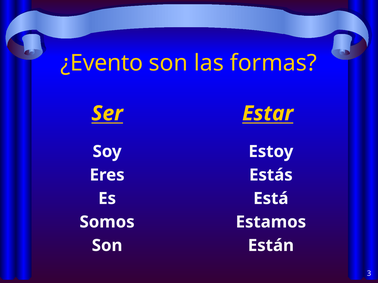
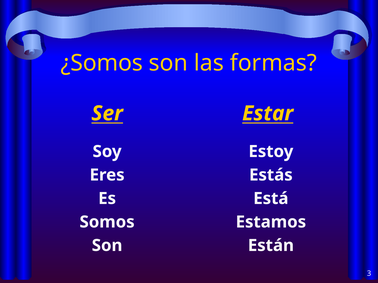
¿Evento: ¿Evento -> ¿Somos
